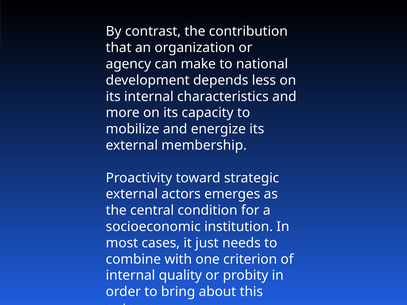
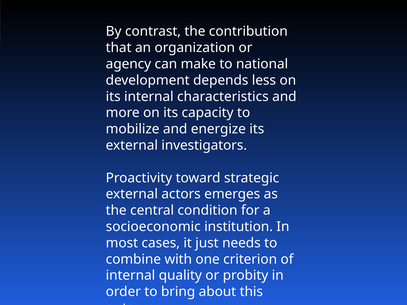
membership: membership -> investigators
